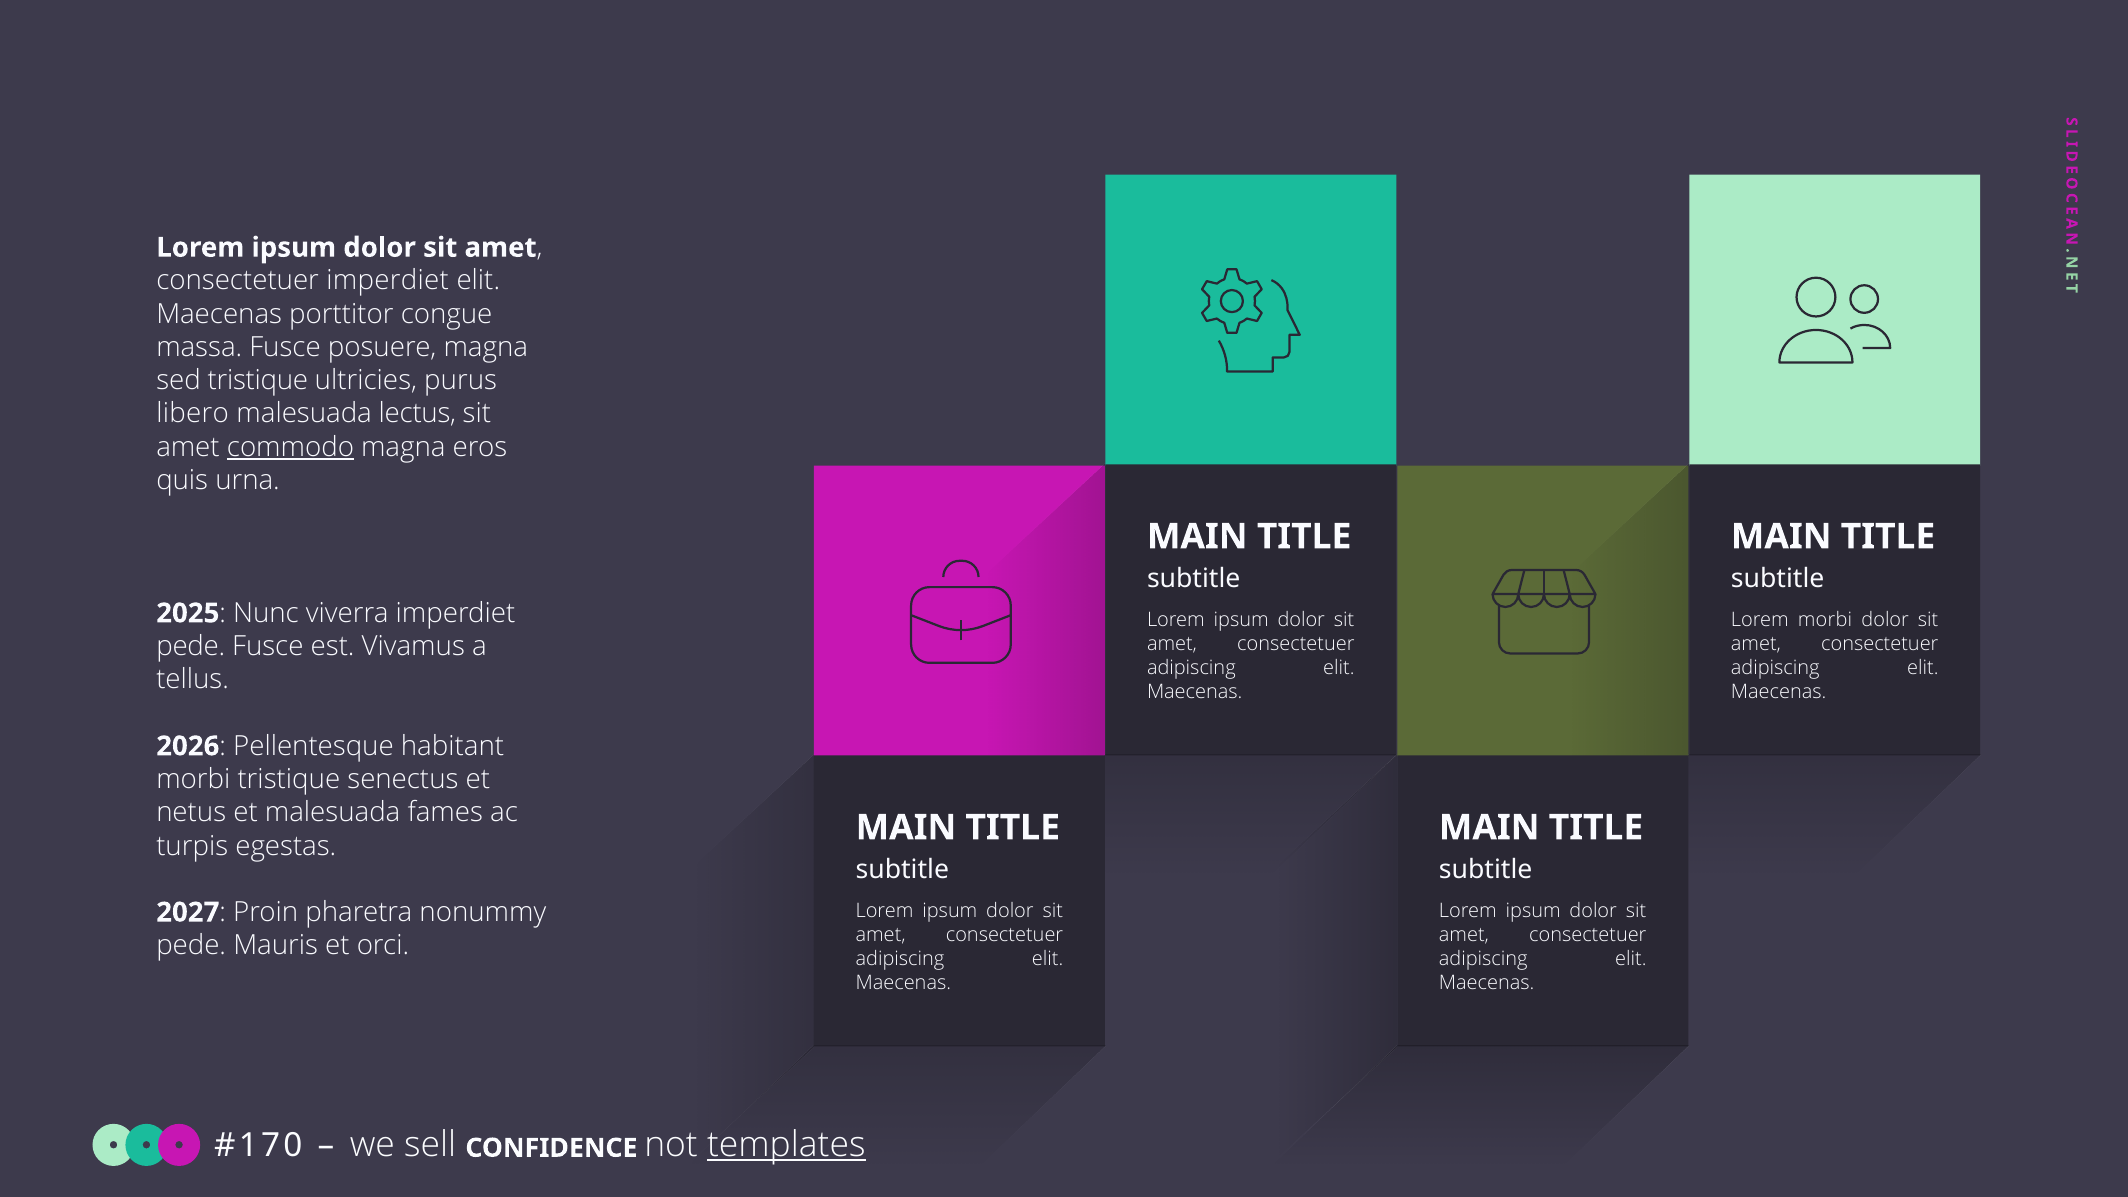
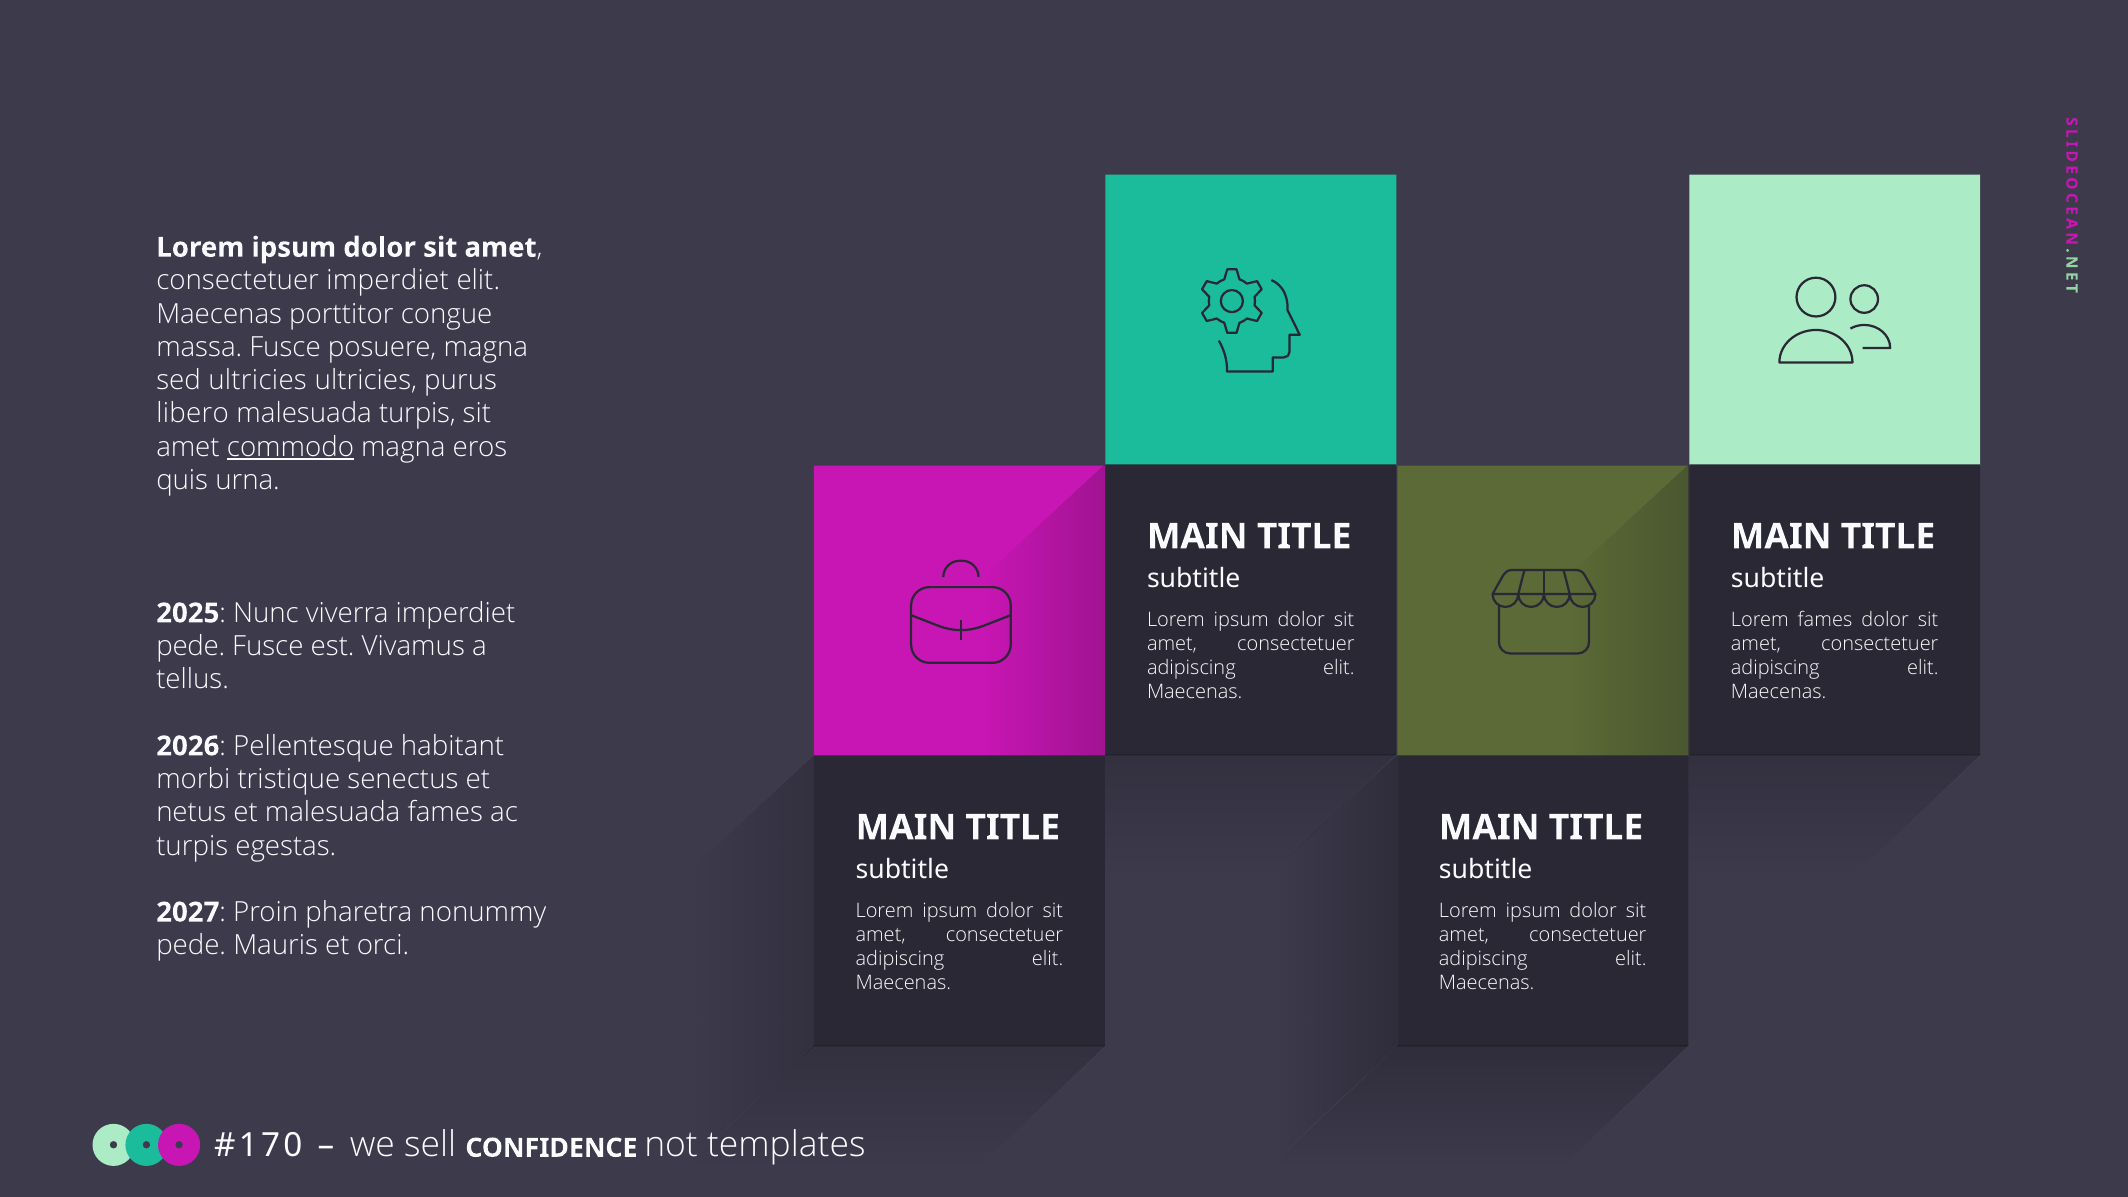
sed tristique: tristique -> ultricies
malesuada lectus: lectus -> turpis
Lorem morbi: morbi -> fames
templates underline: present -> none
